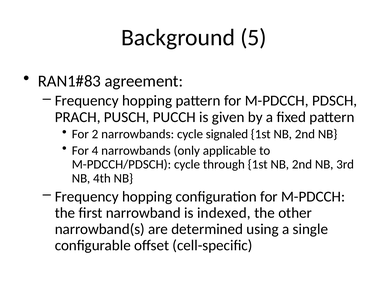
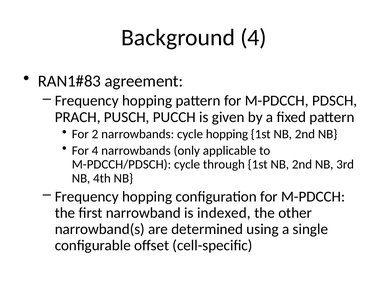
Background 5: 5 -> 4
cycle signaled: signaled -> hopping
